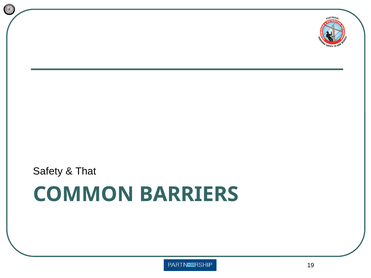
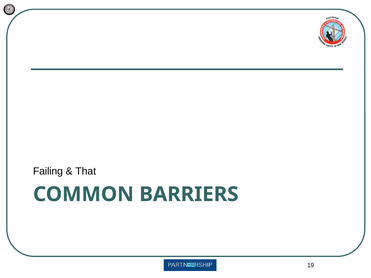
Safety: Safety -> Failing
